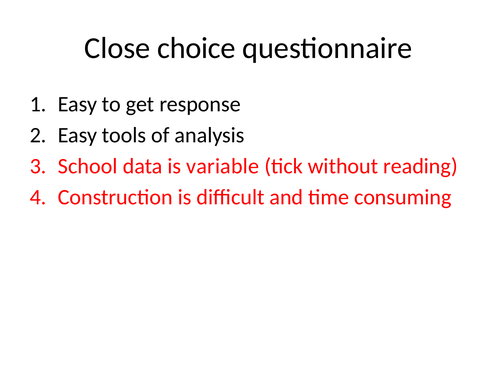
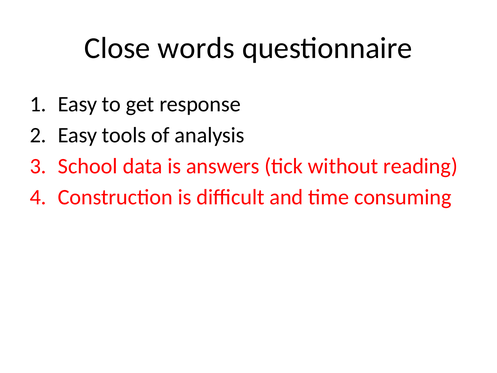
choice: choice -> words
variable: variable -> answers
